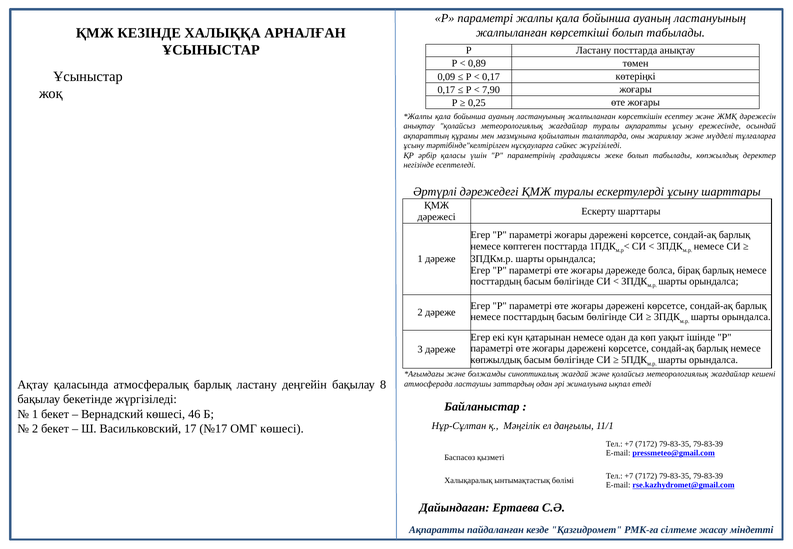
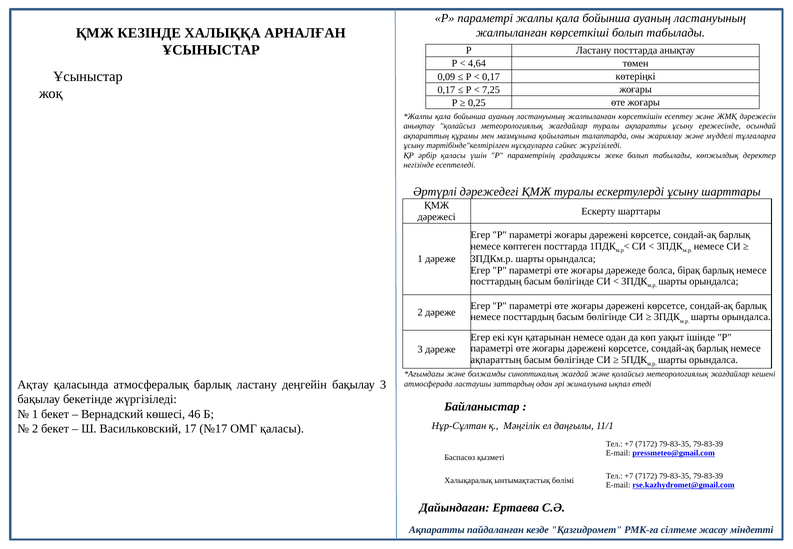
0,89: 0,89 -> 4,64
7,90: 7,90 -> 7,25
көпжылдық at (496, 360): көпжылдық -> ақпараттың
бақылау 8: 8 -> 3
ОМГ көшесі: көшесі -> қаласы
